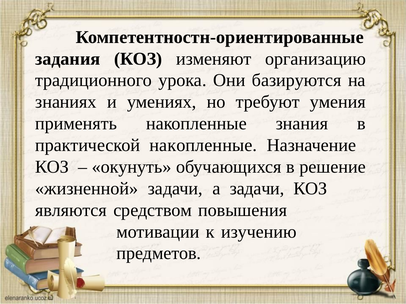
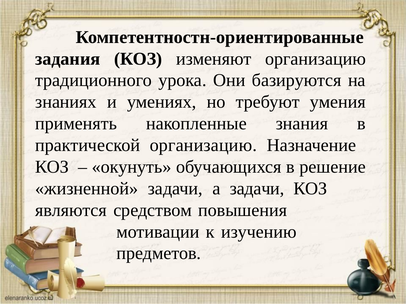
практической накопленные: накопленные -> организацию
